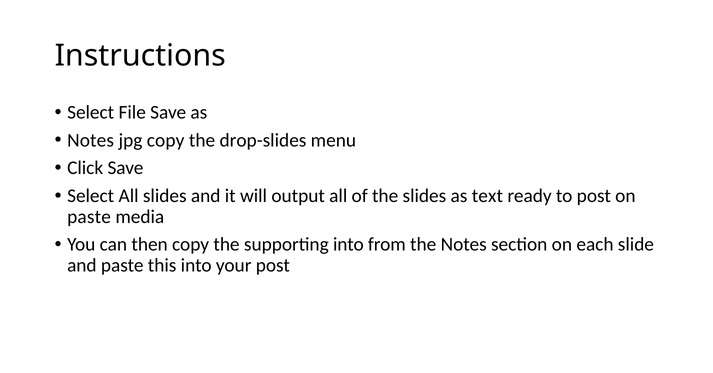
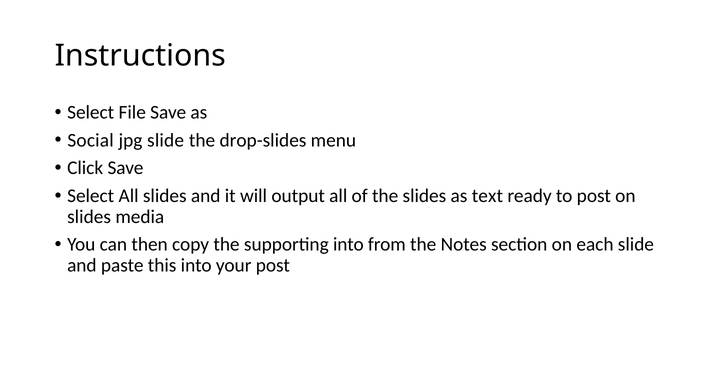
Notes at (91, 140): Notes -> Social
jpg copy: copy -> slide
paste at (89, 217): paste -> slides
